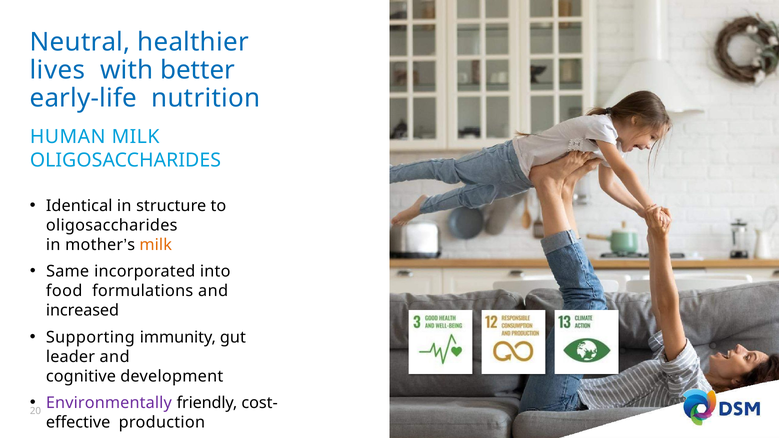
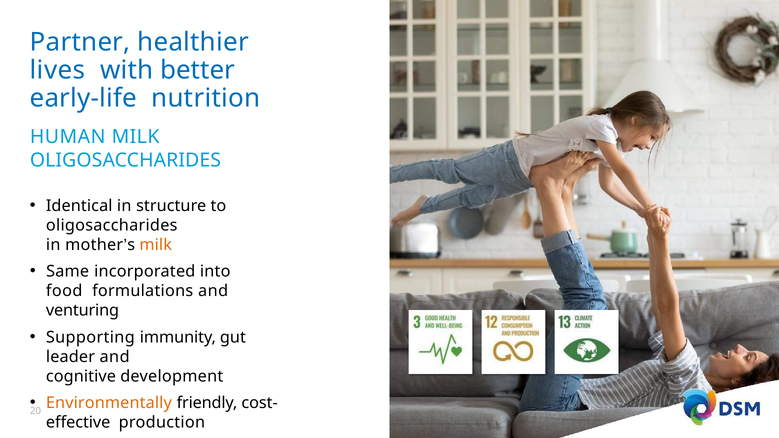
Neutral: Neutral -> Partner
increased: increased -> venturing
Environmentally colour: purple -> orange
